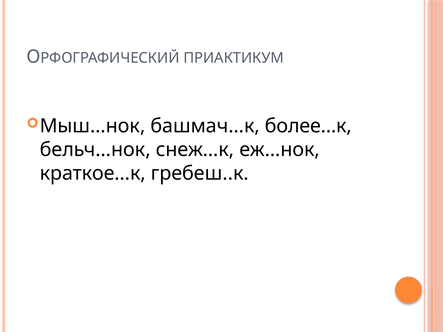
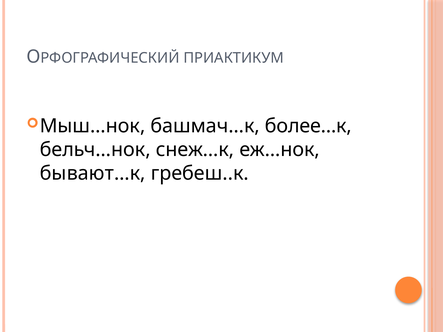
краткое…к: краткое…к -> бывают…к
